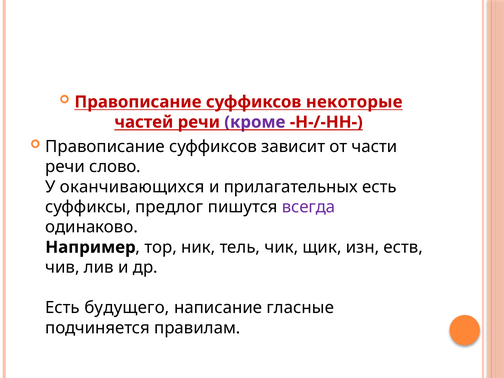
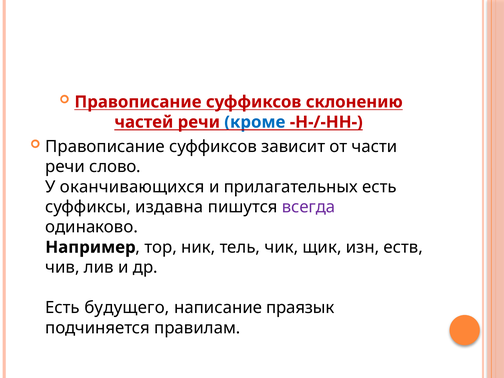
некоторые: некоторые -> склонению
кроме colour: purple -> blue
предлог: предлог -> издавна
гласные: гласные -> праязык
